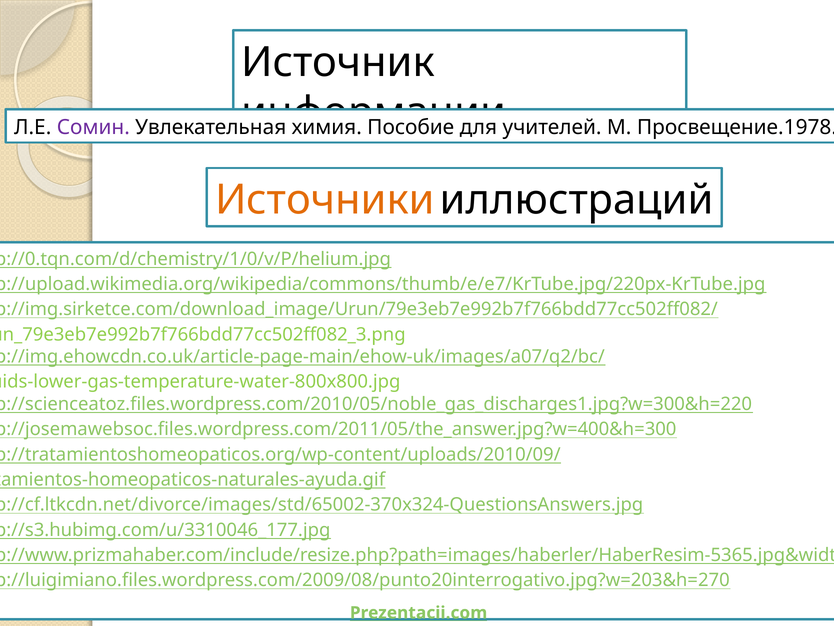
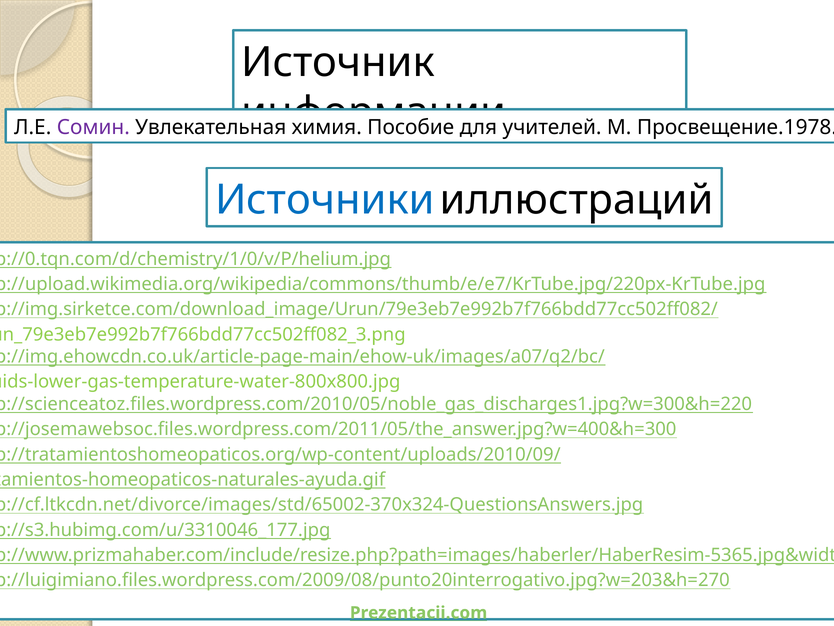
Источники colour: orange -> blue
